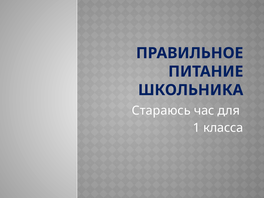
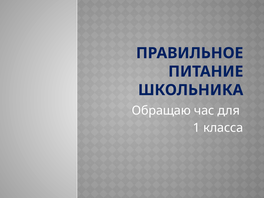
Стараюсь: Стараюсь -> Обращаю
